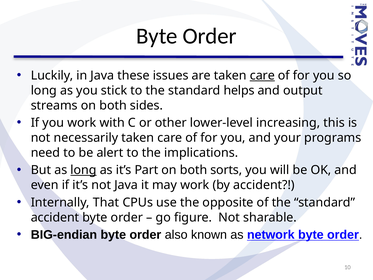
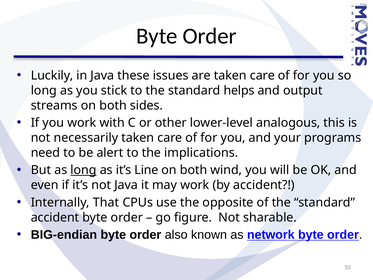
care at (262, 75) underline: present -> none
increasing: increasing -> analogous
Part: Part -> Line
sorts: sorts -> wind
